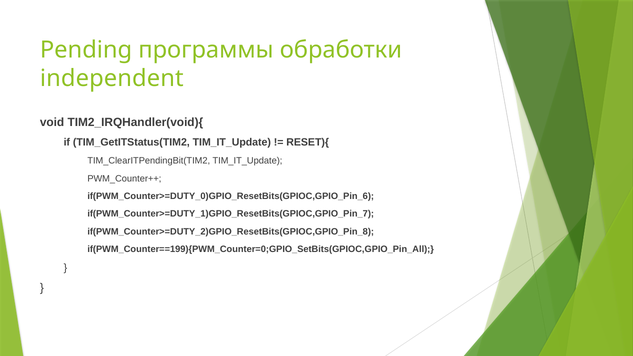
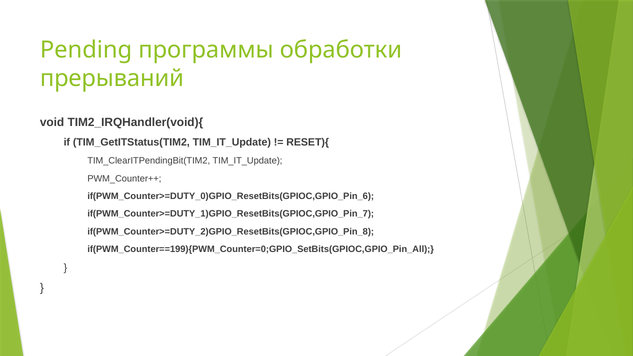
independent: independent -> прерываний
